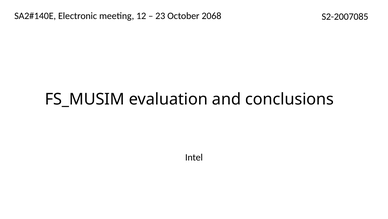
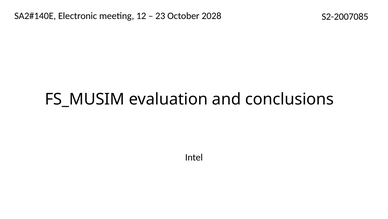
2068: 2068 -> 2028
